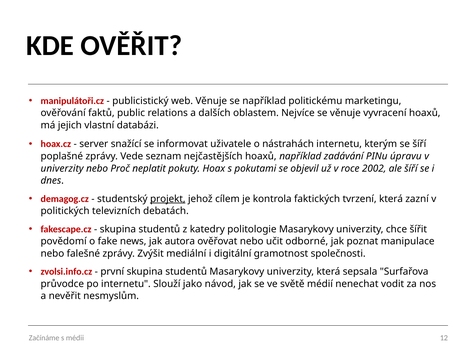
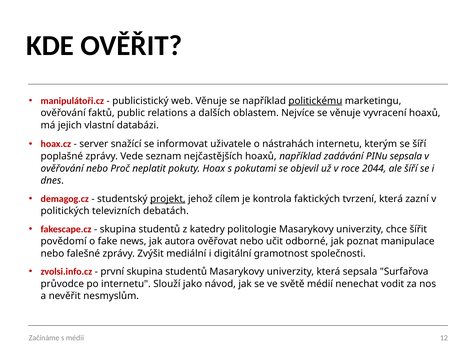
politickému underline: none -> present
PINu úpravu: úpravu -> sepsala
univerzity at (62, 168): univerzity -> ověřování
2002: 2002 -> 2044
